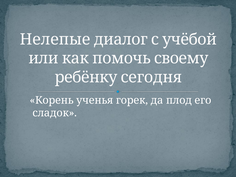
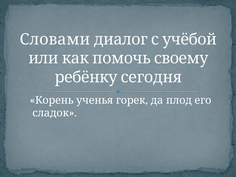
Нелепые: Нелепые -> Словами
